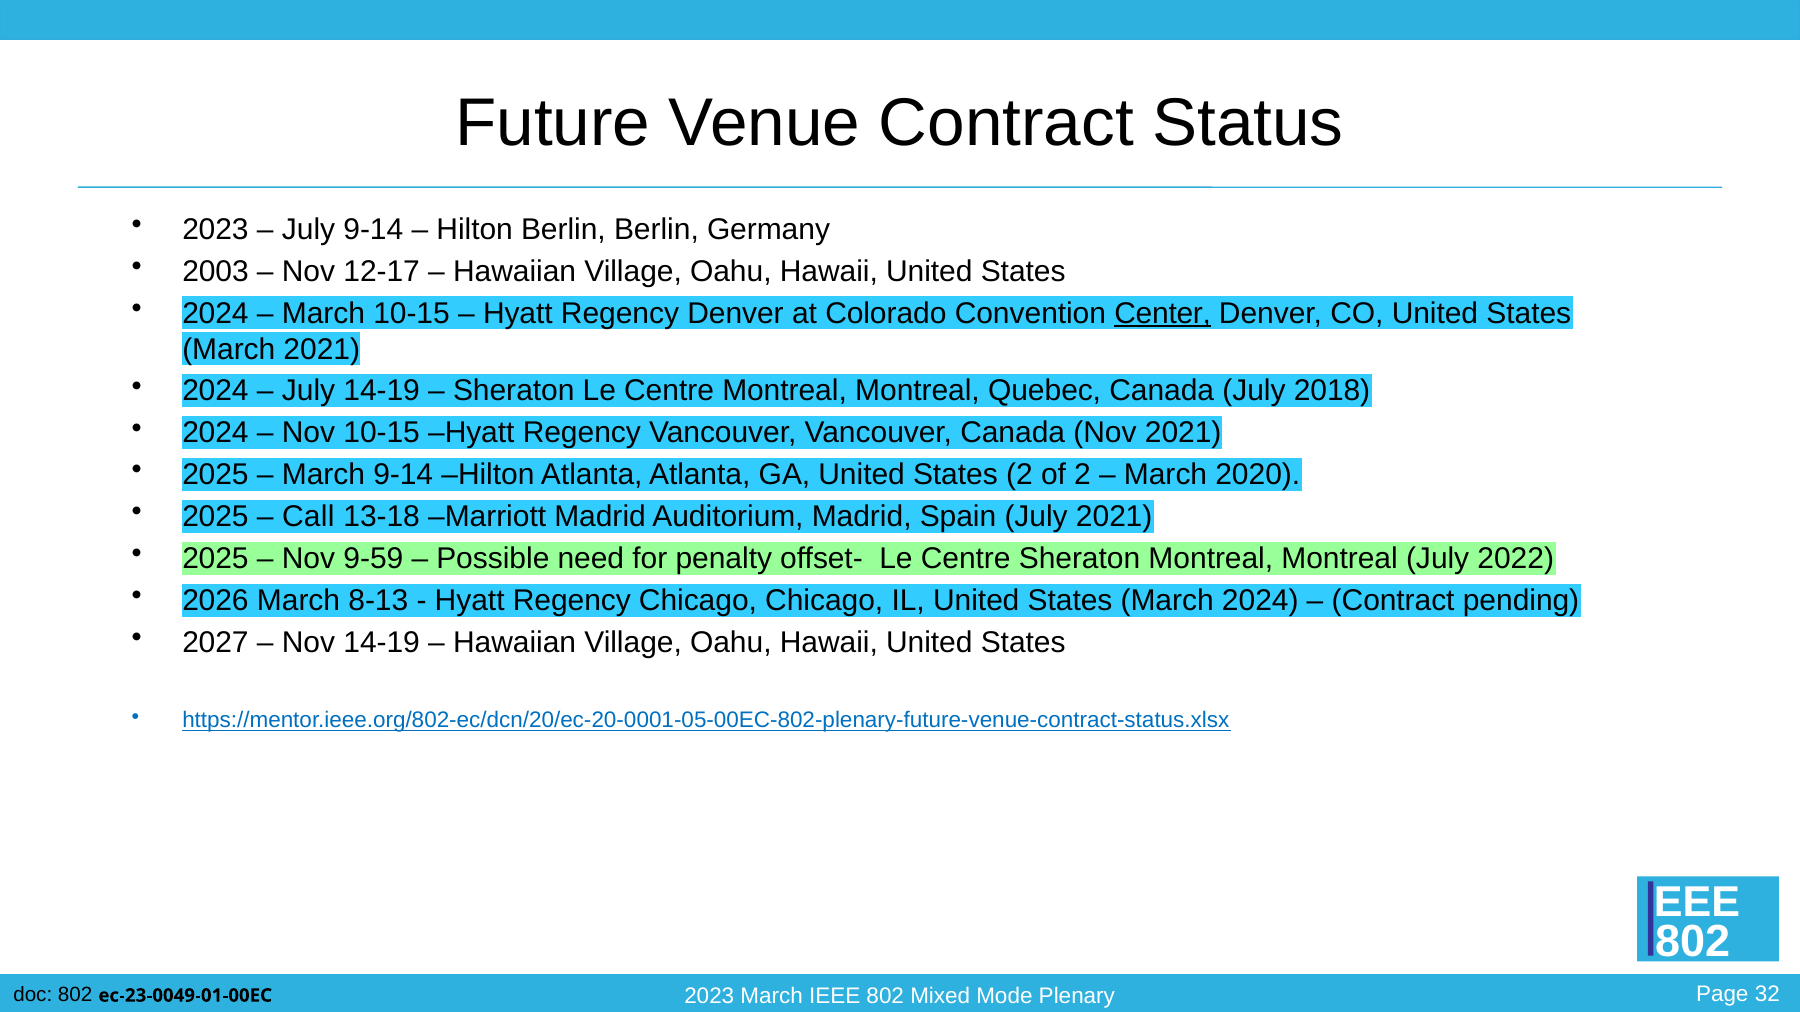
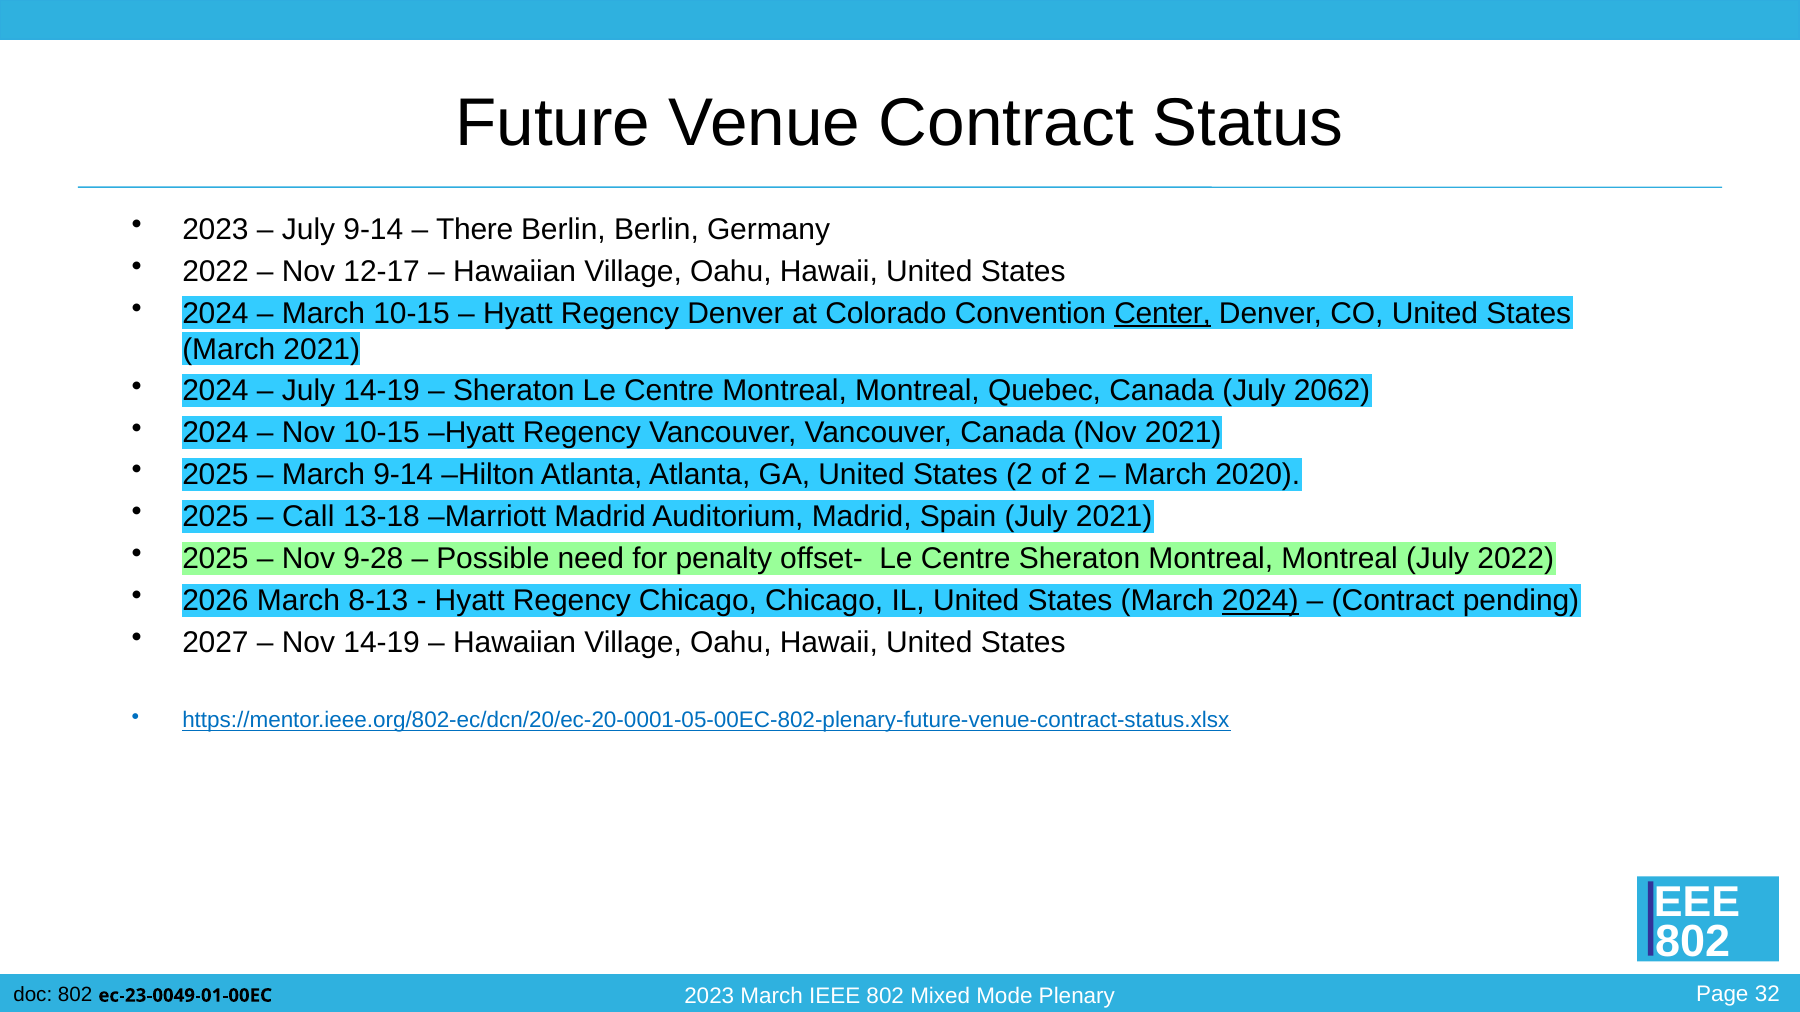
Hilton at (475, 229): Hilton -> There
2003 at (216, 271): 2003 -> 2022
2018: 2018 -> 2062
9-59: 9-59 -> 9-28
2024 at (1260, 601) underline: none -> present
